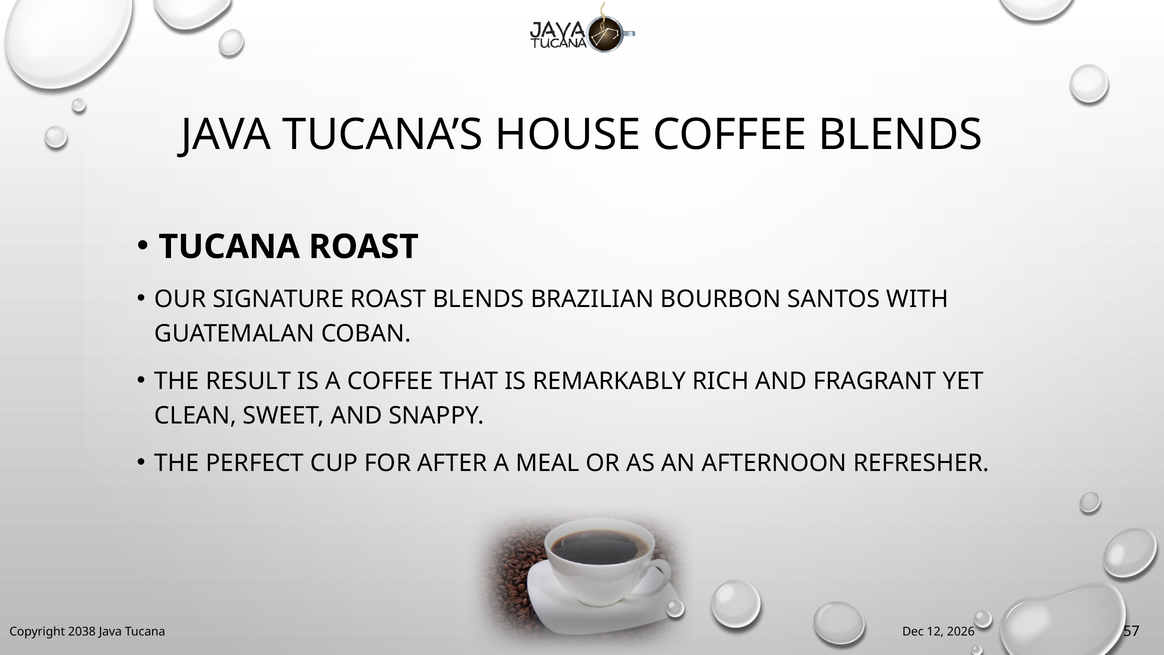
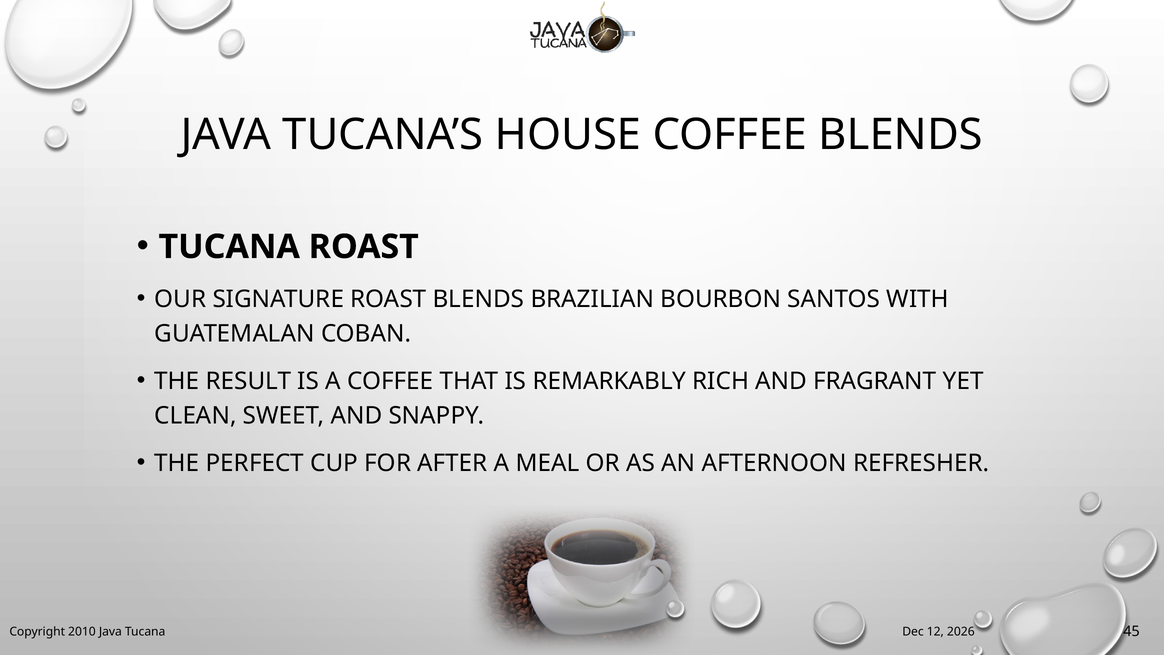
2038: 2038 -> 2010
57: 57 -> 45
